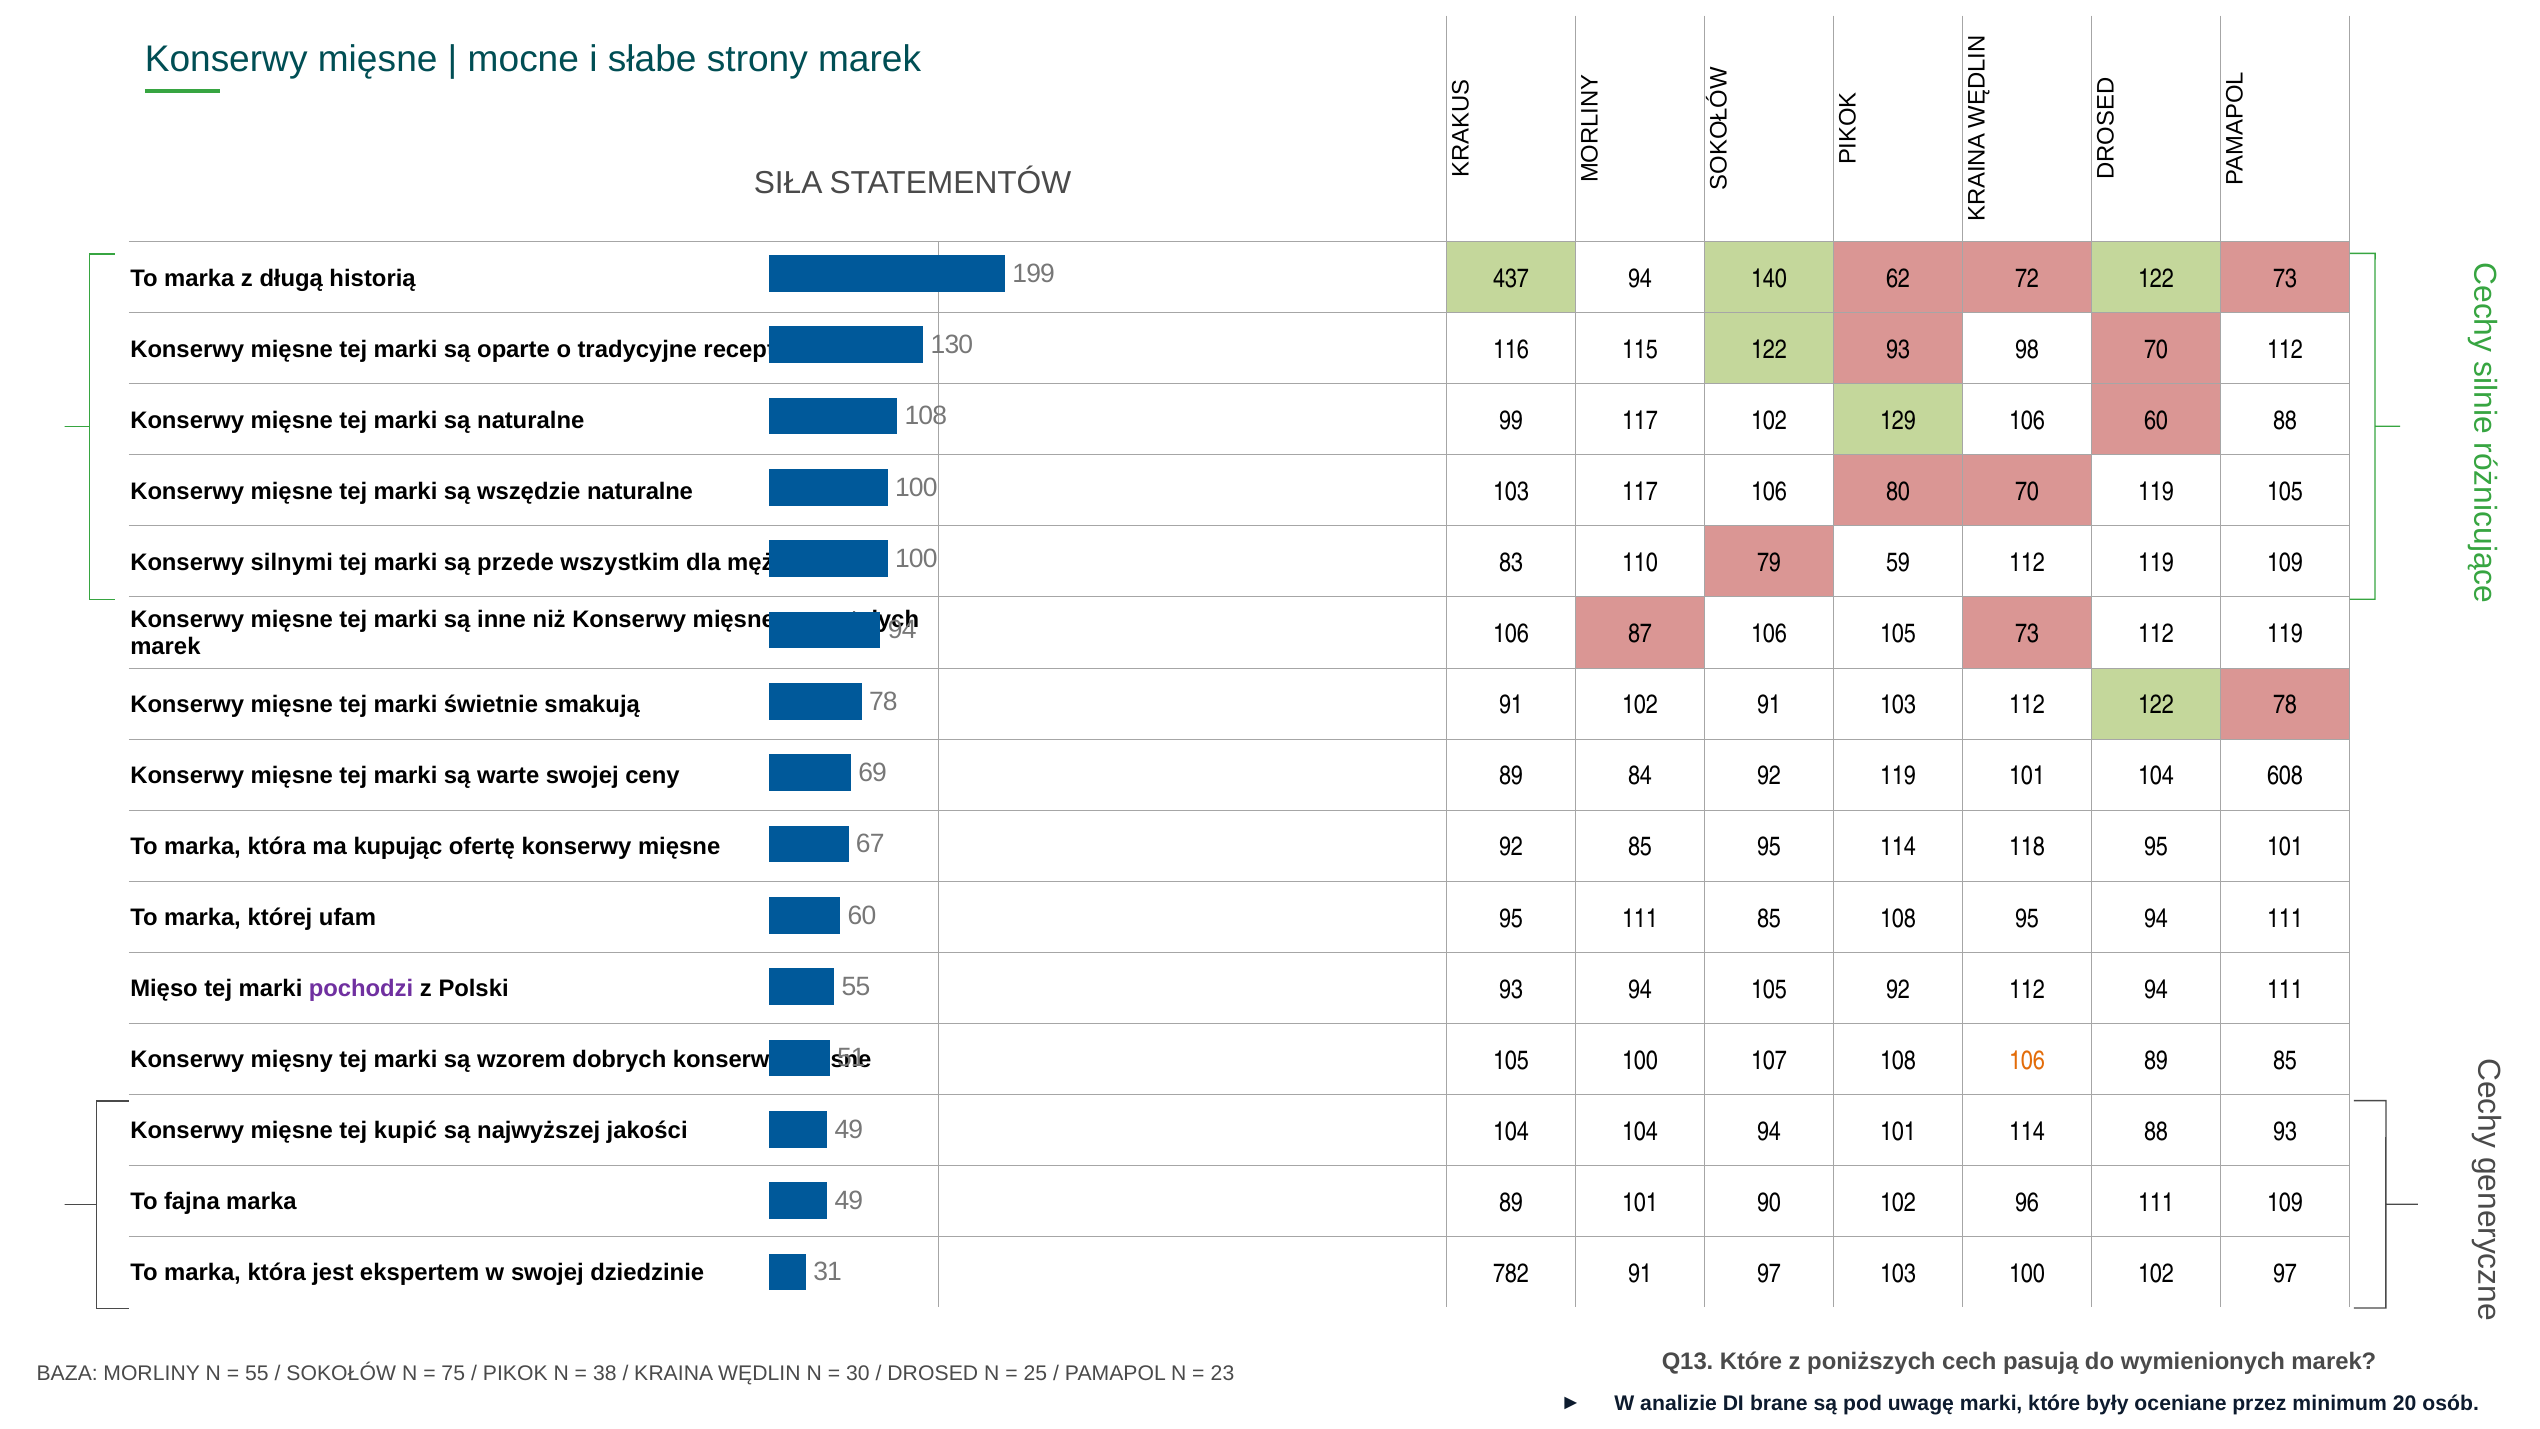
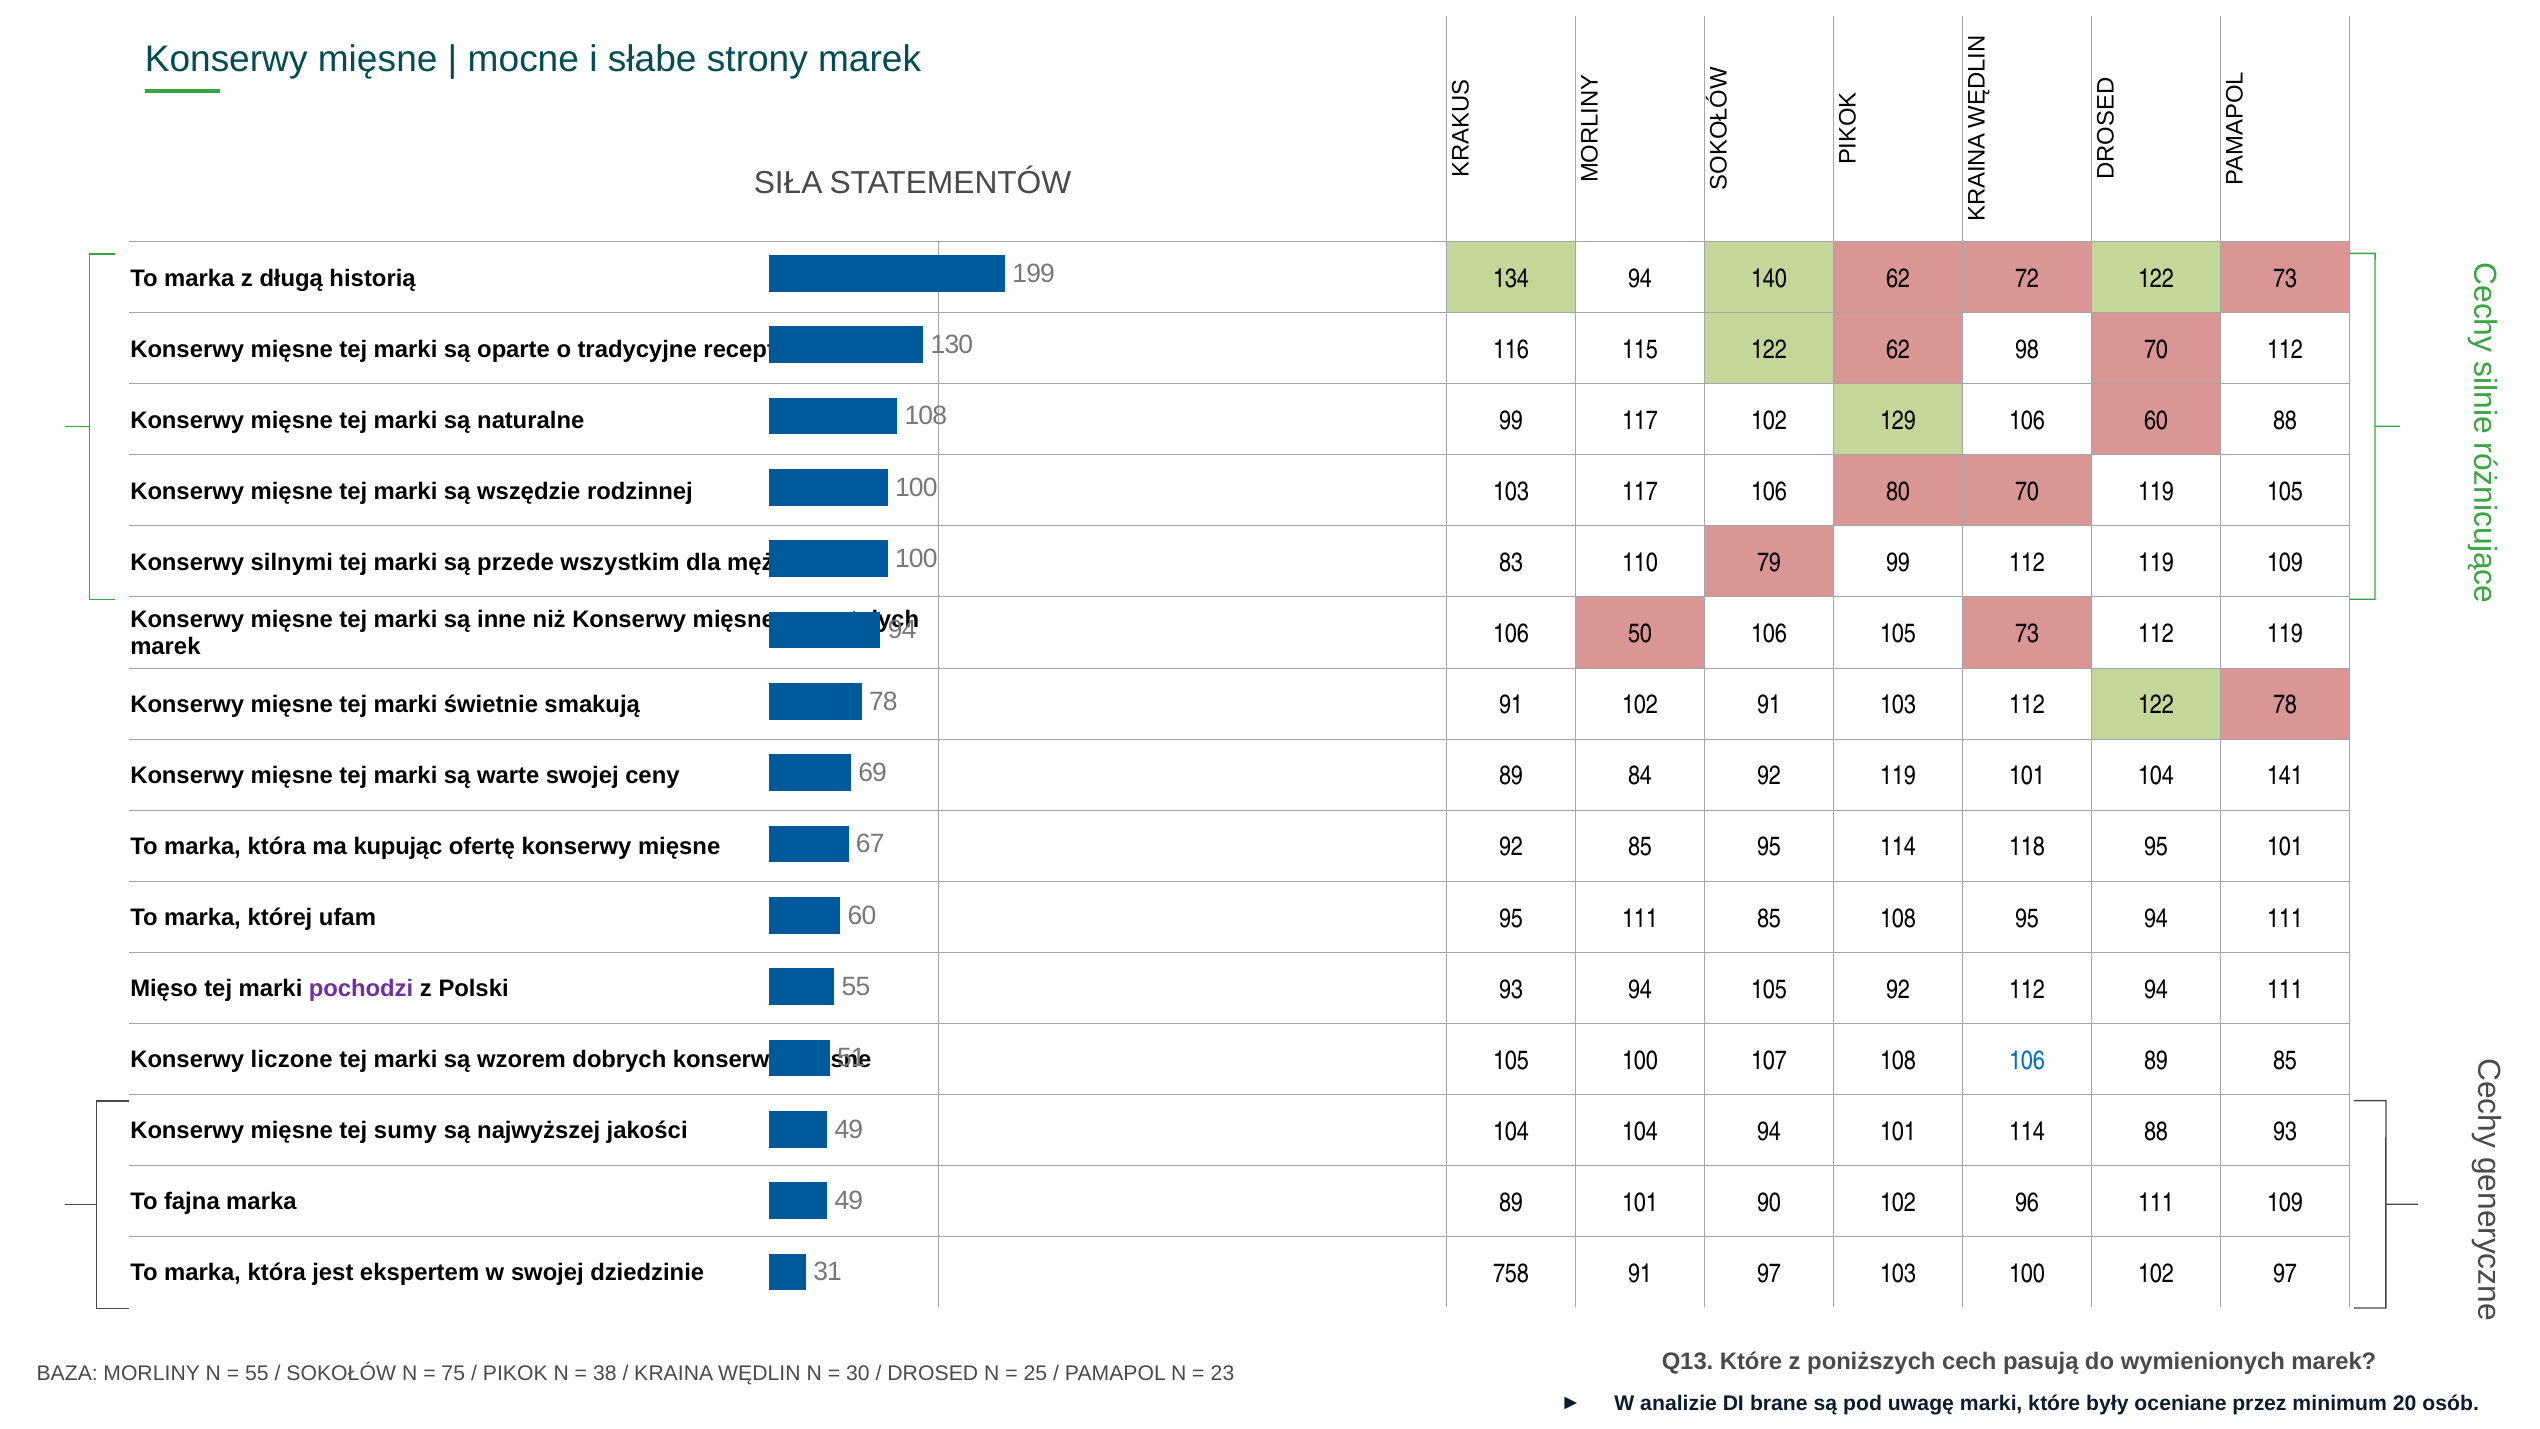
437: 437 -> 134
122 93: 93 -> 62
wszędzie naturalne: naturalne -> rodzinnej
79 59: 59 -> 99
87: 87 -> 50
608: 608 -> 141
mięsny: mięsny -> liczone
106 at (2027, 1060) colour: orange -> blue
kupić: kupić -> sumy
782: 782 -> 758
